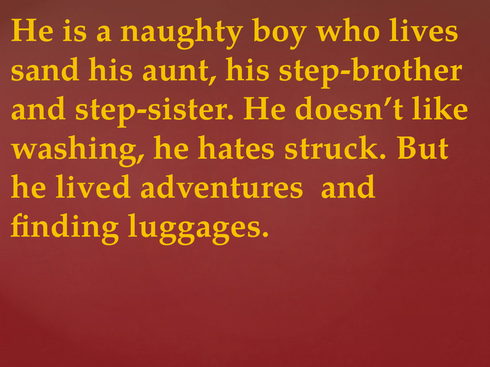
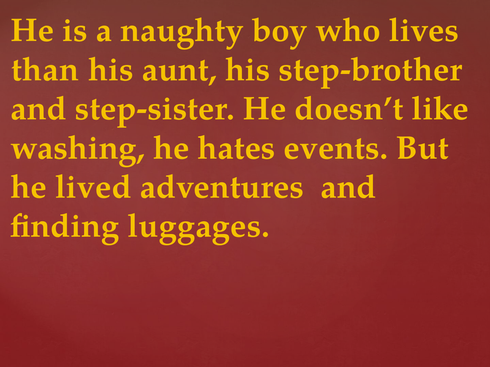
sand: sand -> than
struck: struck -> events
